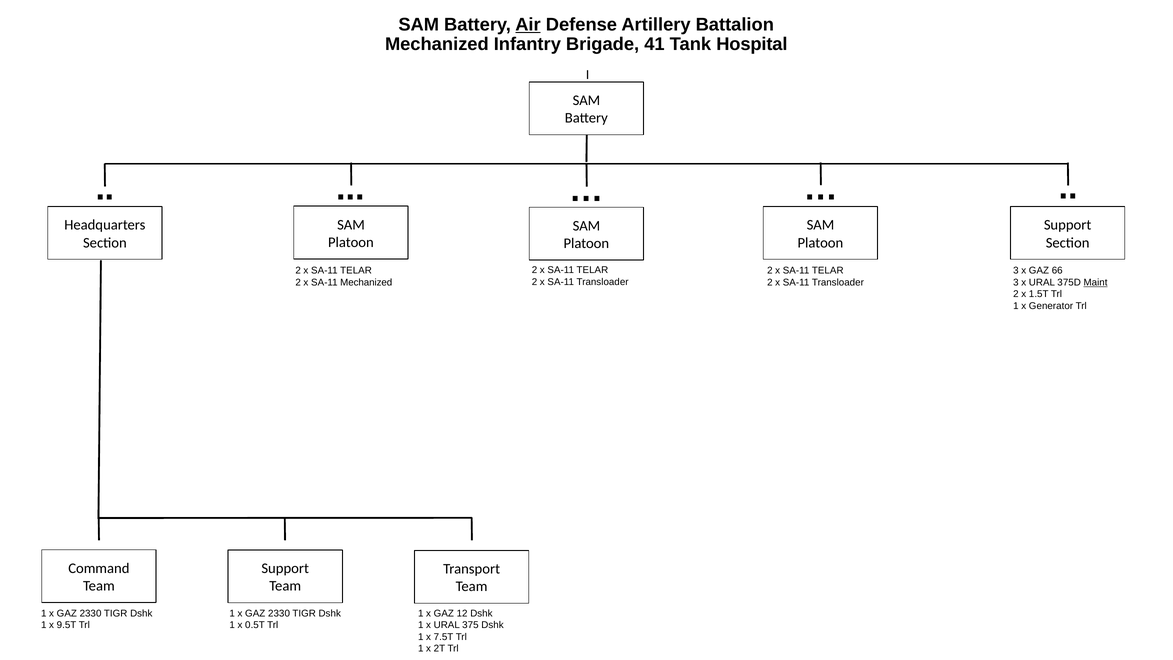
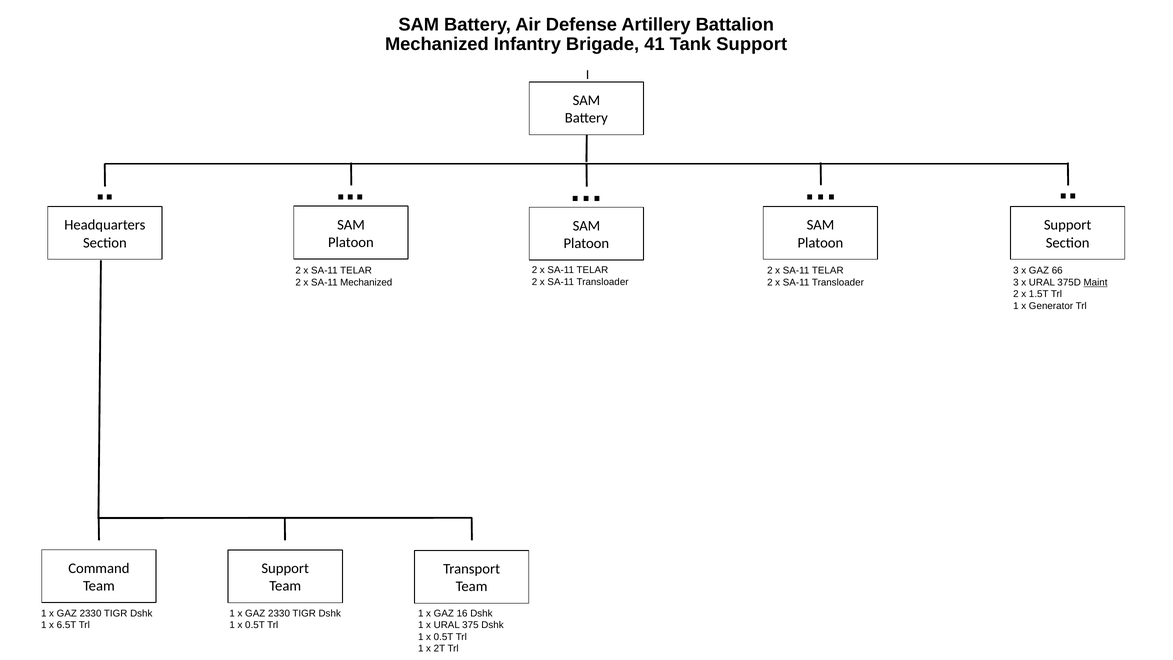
Air underline: present -> none
Tank Hospital: Hospital -> Support
12: 12 -> 16
9.5T: 9.5T -> 6.5T
7.5T at (444, 637): 7.5T -> 0.5T
